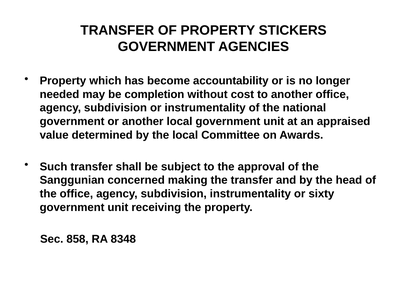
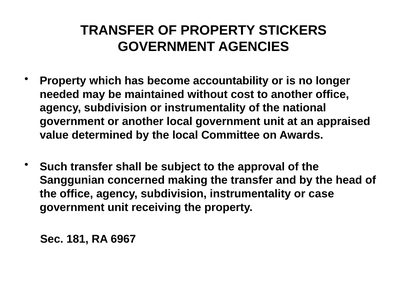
completion: completion -> maintained
sixty: sixty -> case
858: 858 -> 181
8348: 8348 -> 6967
